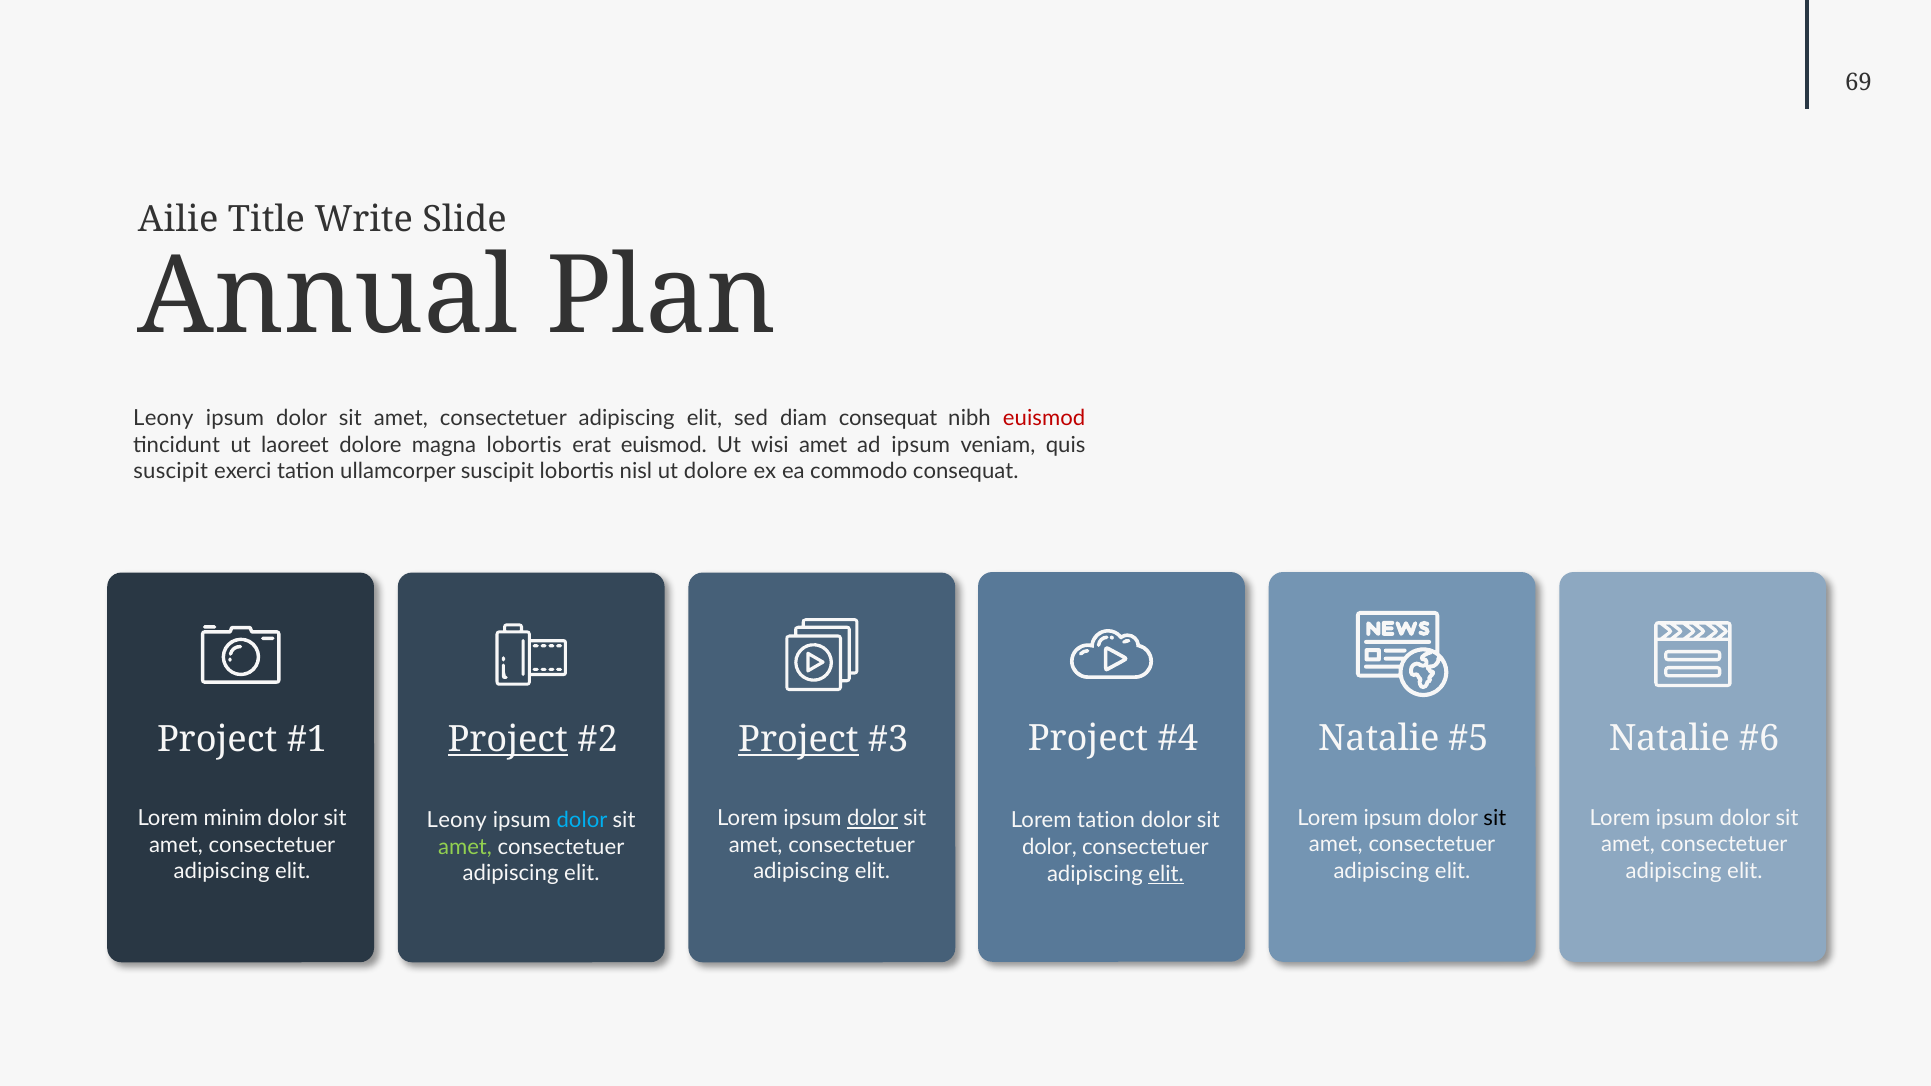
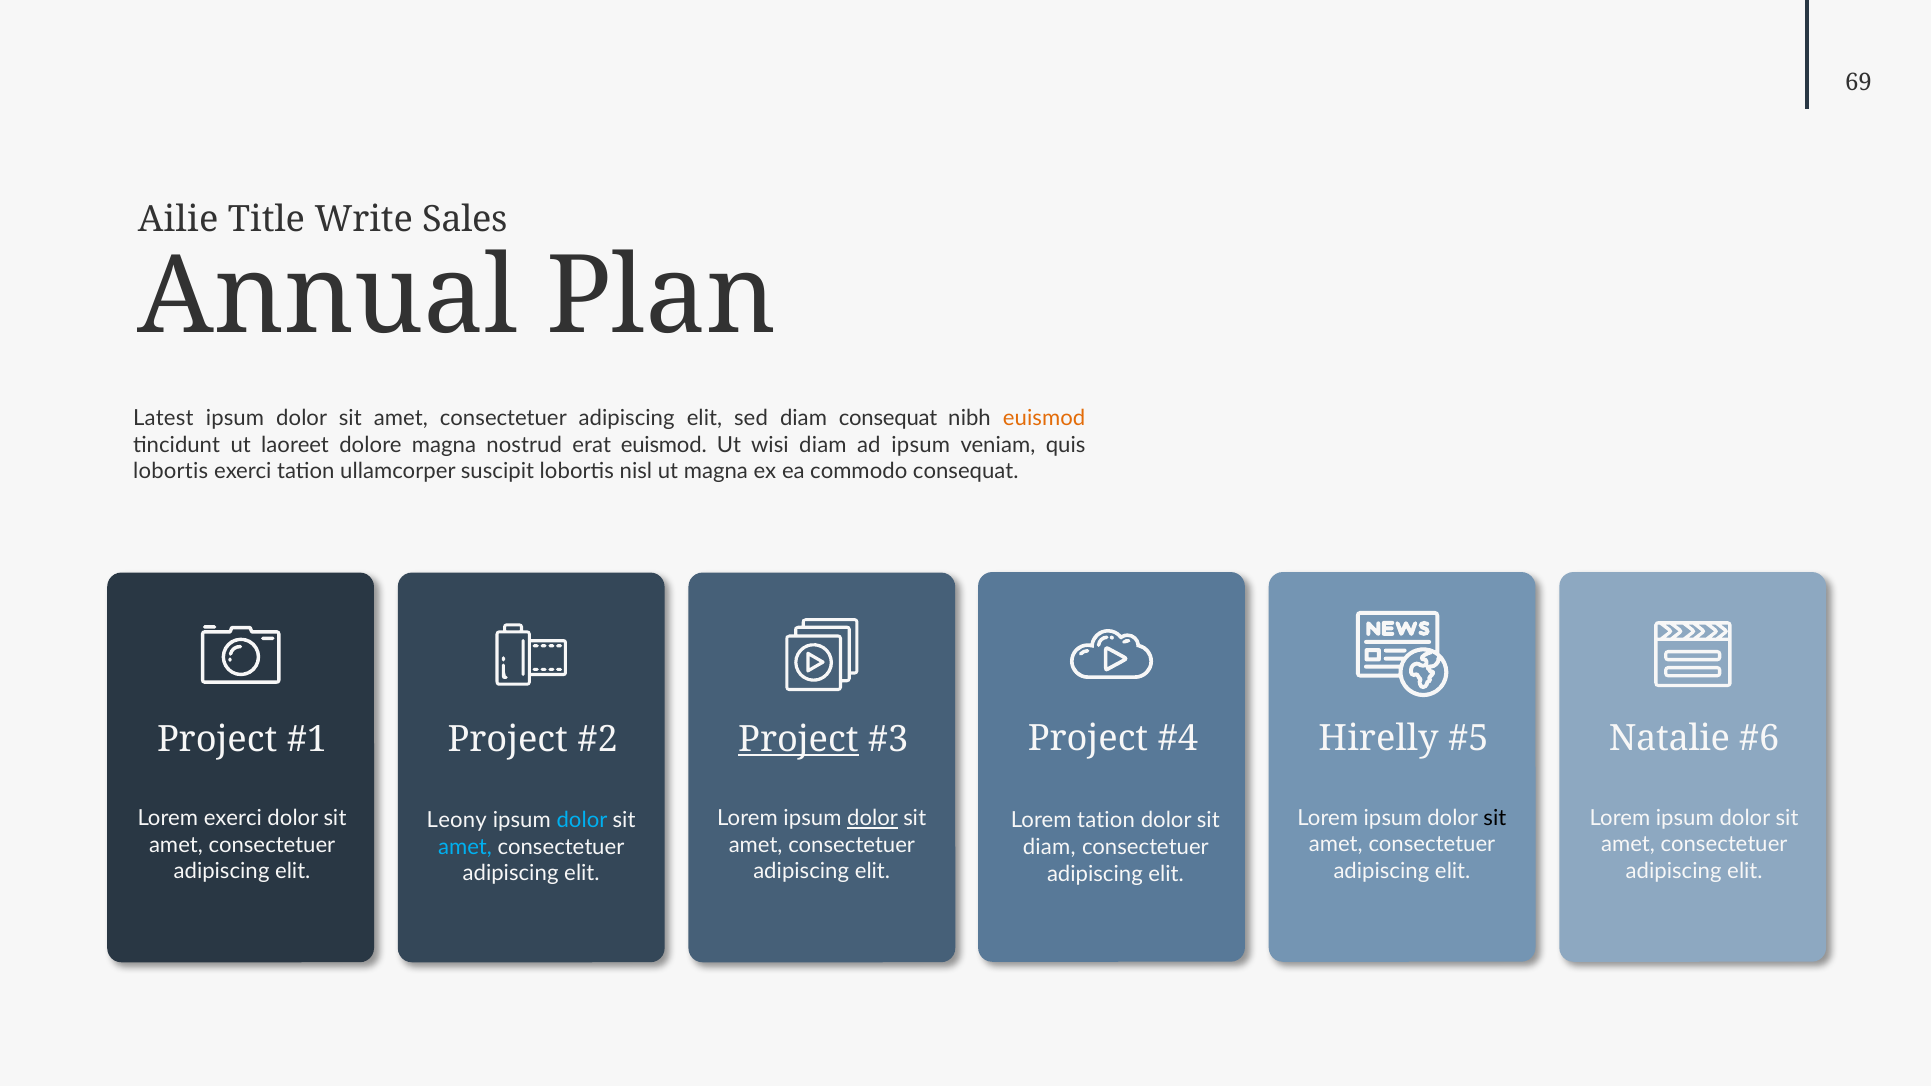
Slide: Slide -> Sales
Leony at (163, 418): Leony -> Latest
euismod at (1044, 418) colour: red -> orange
magna lobortis: lobortis -> nostrud
wisi amet: amet -> diam
suscipit at (171, 471): suscipit -> lobortis
ut dolore: dolore -> magna
Project at (508, 739) underline: present -> none
Natalie at (1379, 739): Natalie -> Hirelly
Lorem minim: minim -> exerci
amet at (465, 847) colour: light green -> light blue
dolor at (1049, 847): dolor -> diam
elit at (1166, 874) underline: present -> none
